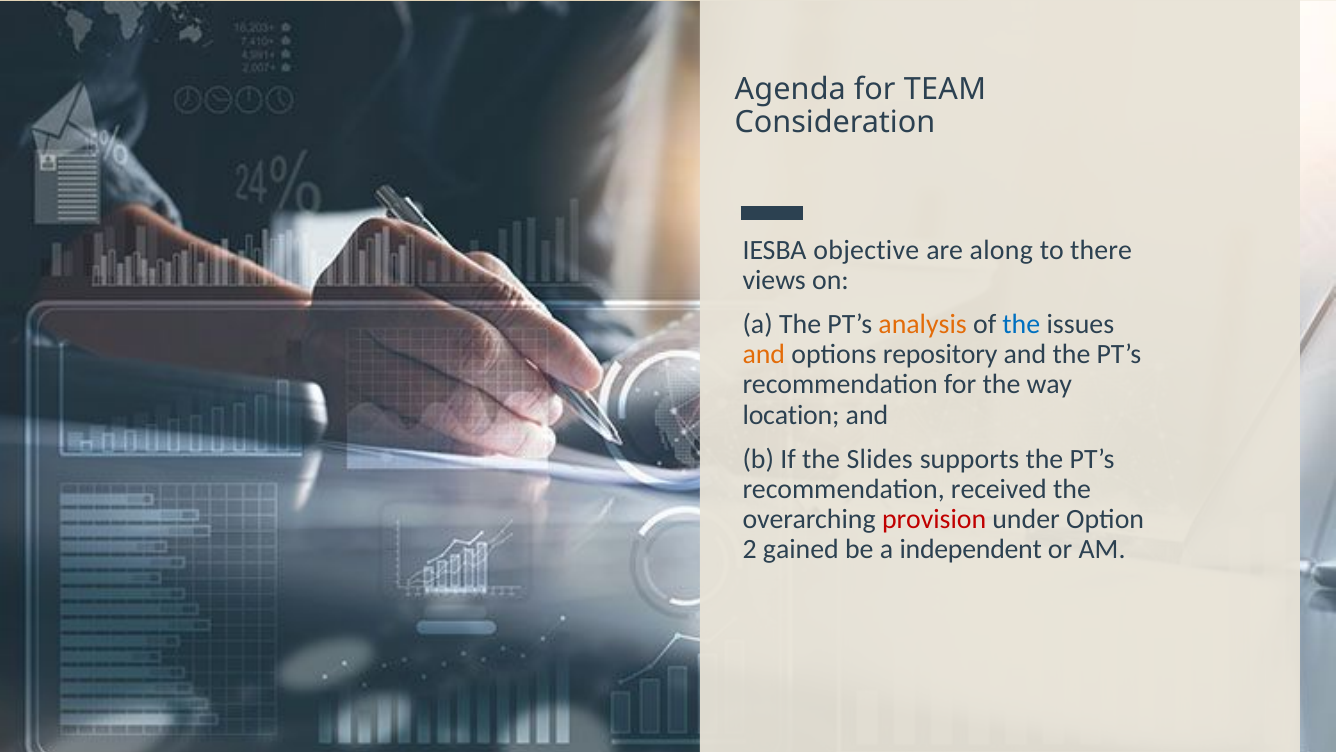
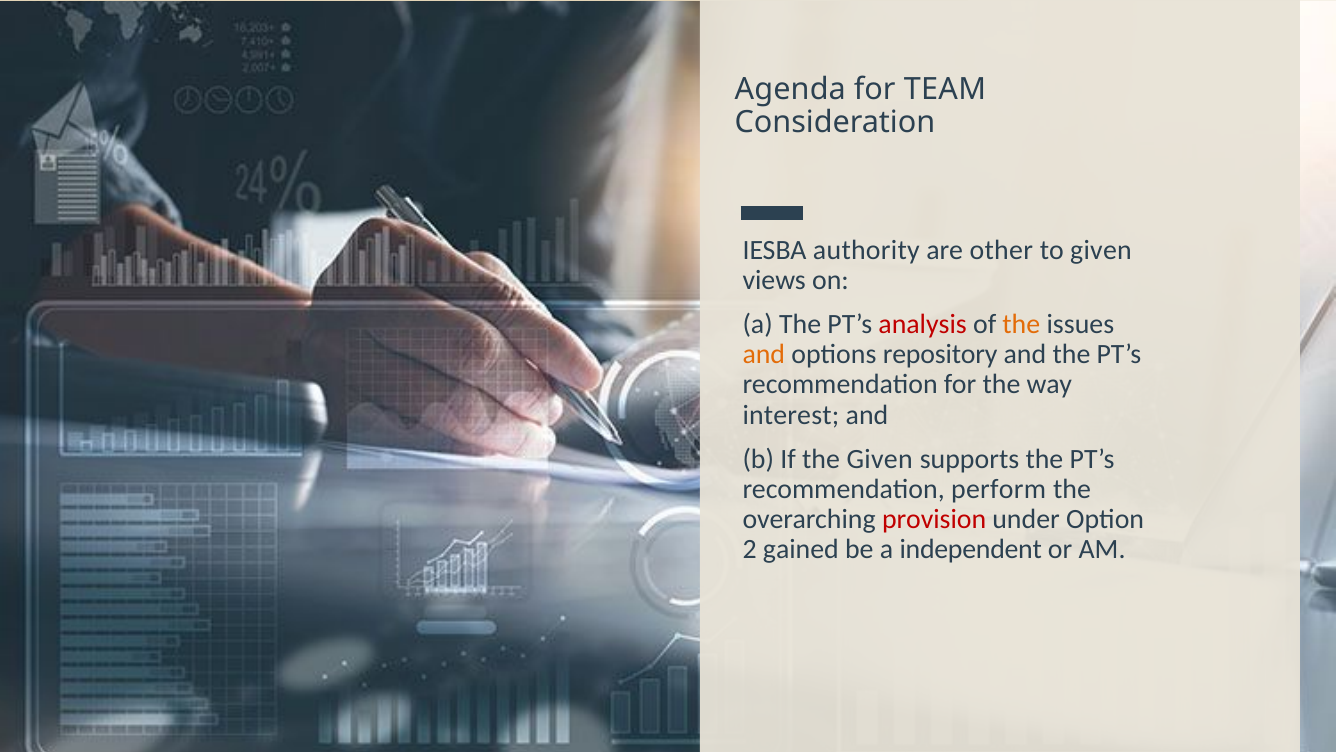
objective: objective -> authority
along: along -> other
to there: there -> given
analysis colour: orange -> red
the at (1021, 324) colour: blue -> orange
location: location -> interest
the Slides: Slides -> Given
received: received -> perform
